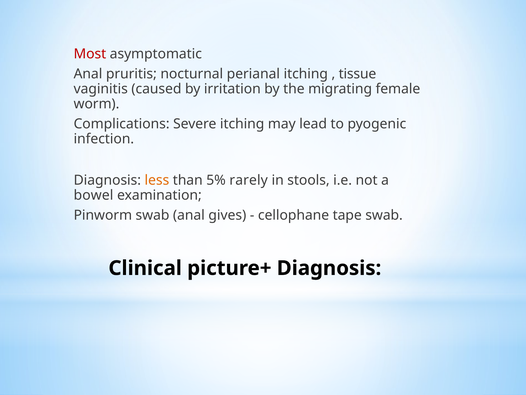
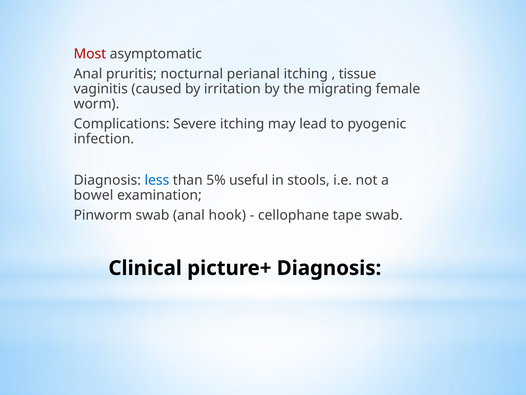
less colour: orange -> blue
rarely: rarely -> useful
gives: gives -> hook
